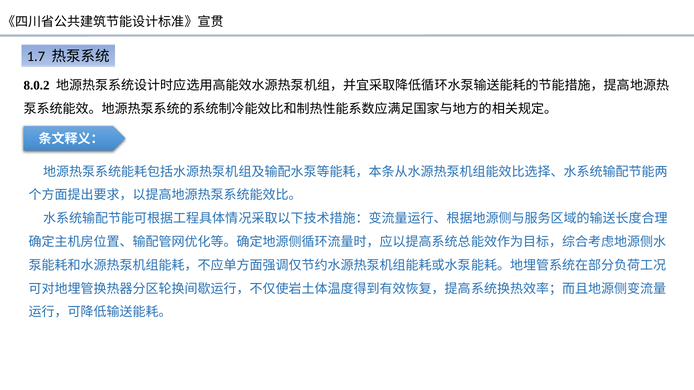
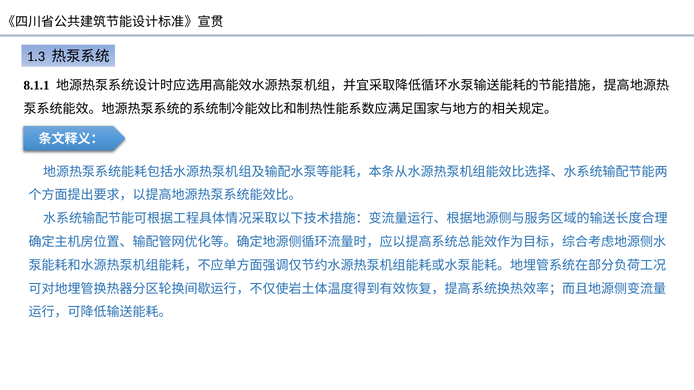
1.7: 1.7 -> 1.3
8.0.2: 8.0.2 -> 8.1.1
